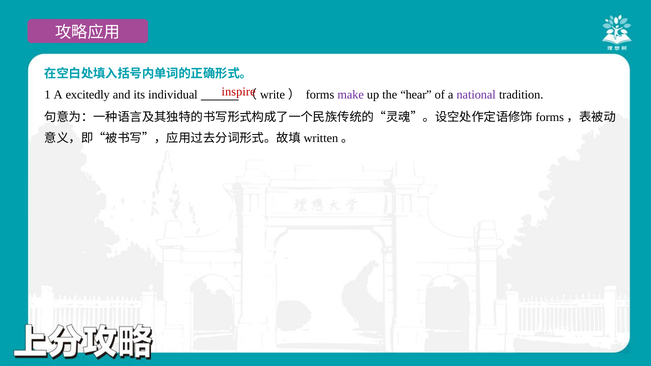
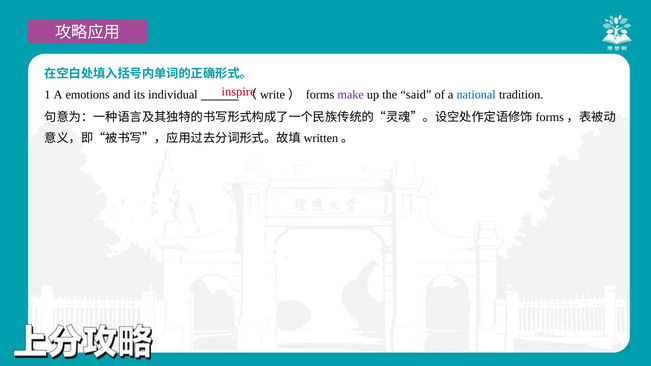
excitedly: excitedly -> emotions
hear: hear -> said
national colour: purple -> blue
